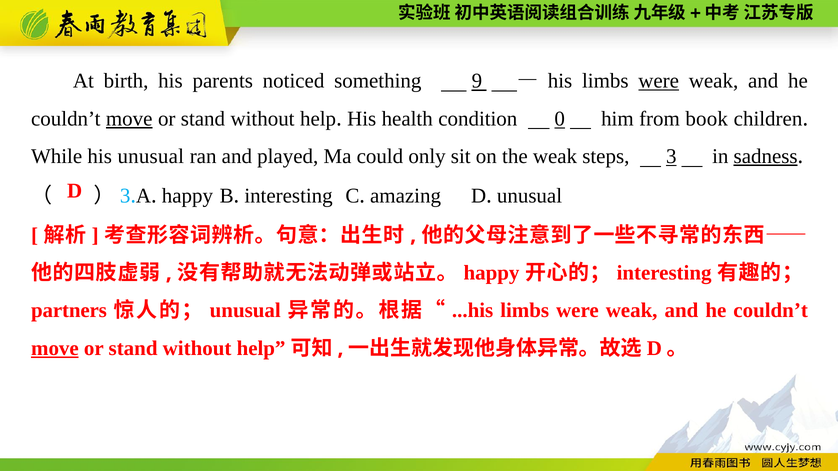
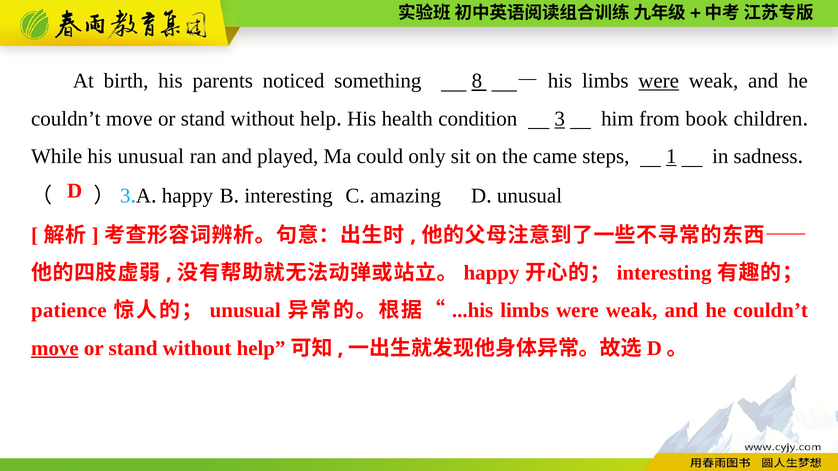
9: 9 -> 8
move at (129, 119) underline: present -> none
0: 0 -> 3
the weak: weak -> came
3: 3 -> 1
sadness underline: present -> none
partners: partners -> patience
